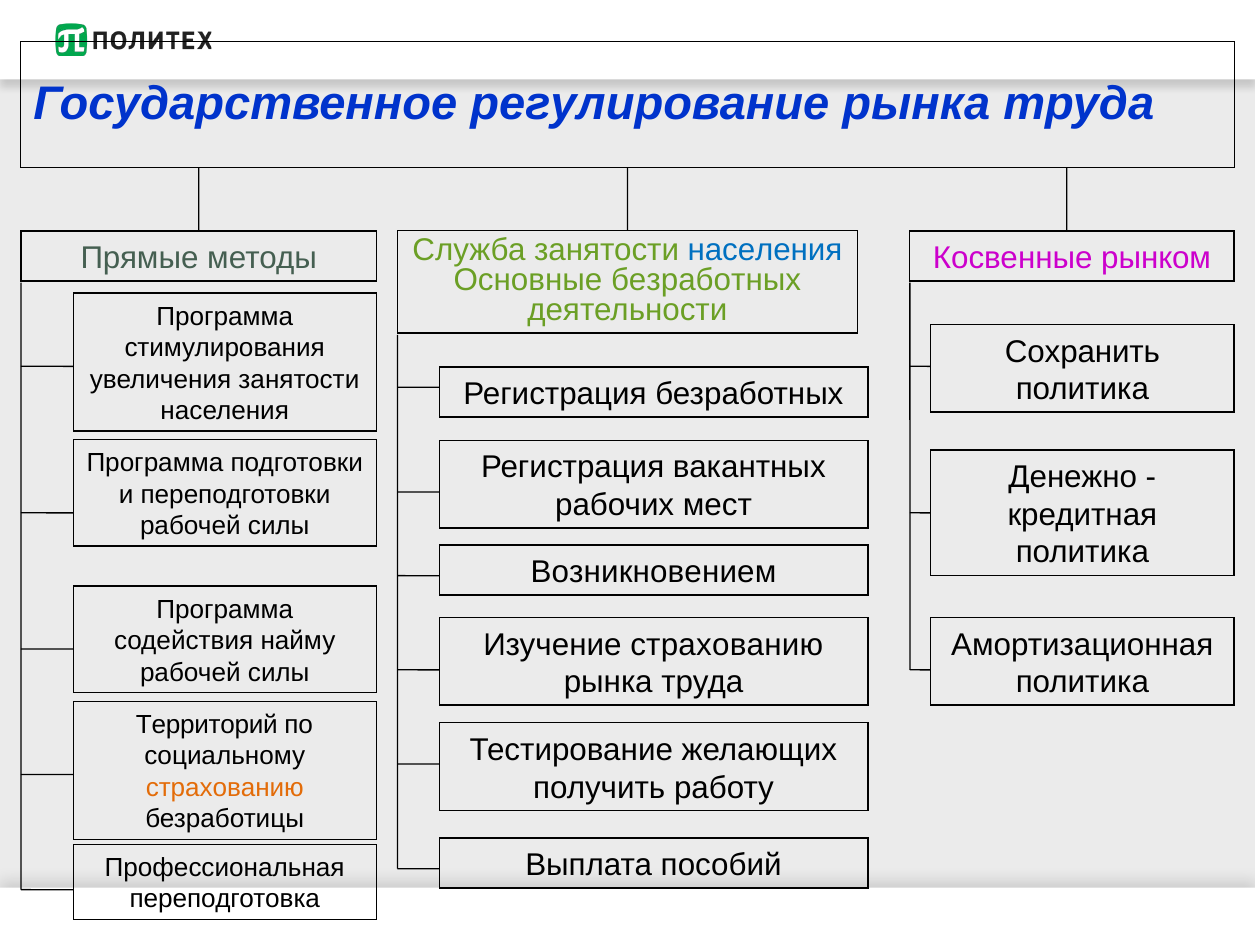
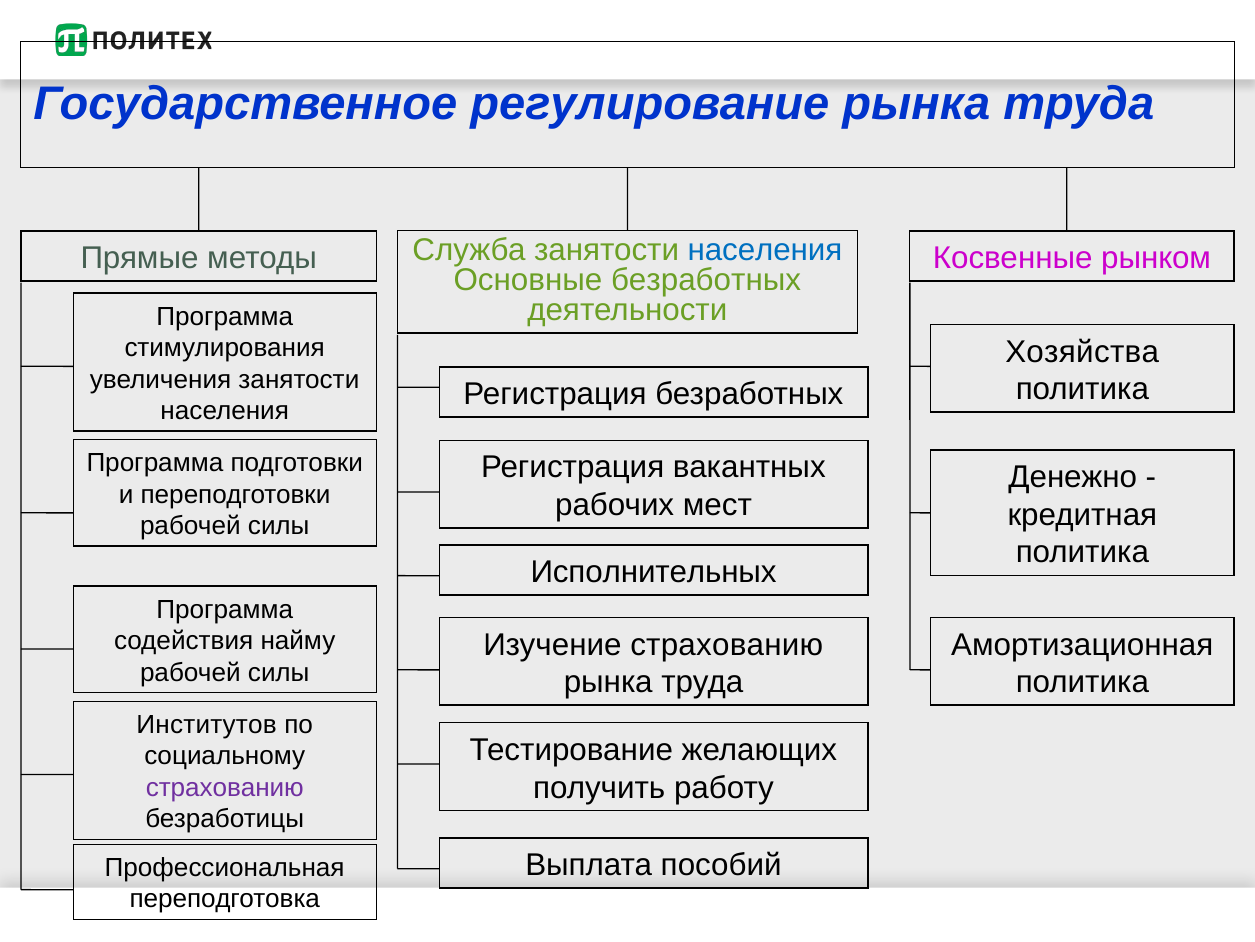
Сохранить: Сохранить -> Хозяйства
Возникновением: Возникновением -> Исполнительных
Территорий: Территорий -> Институтов
страхованию at (225, 787) colour: orange -> purple
